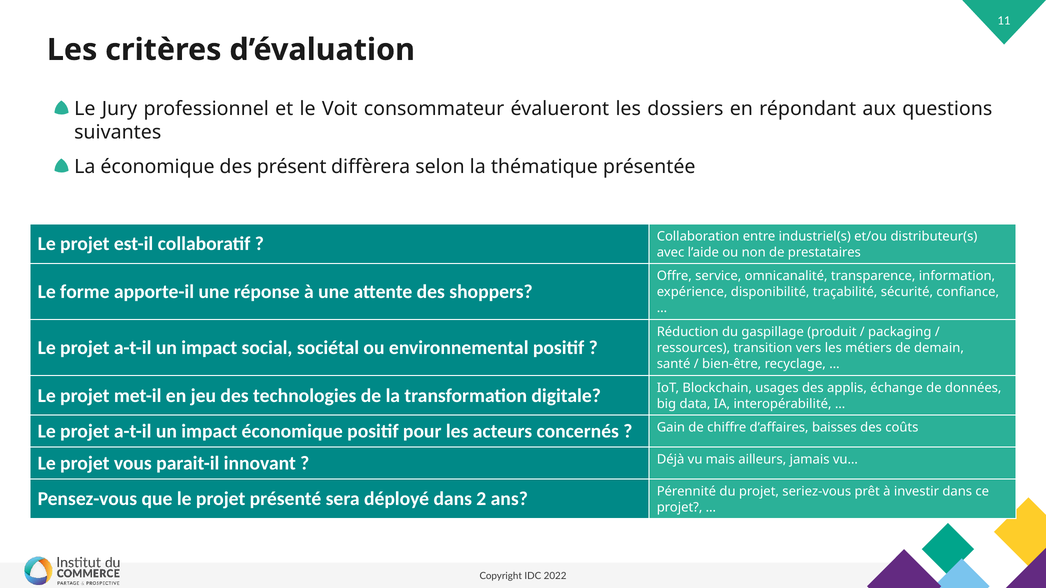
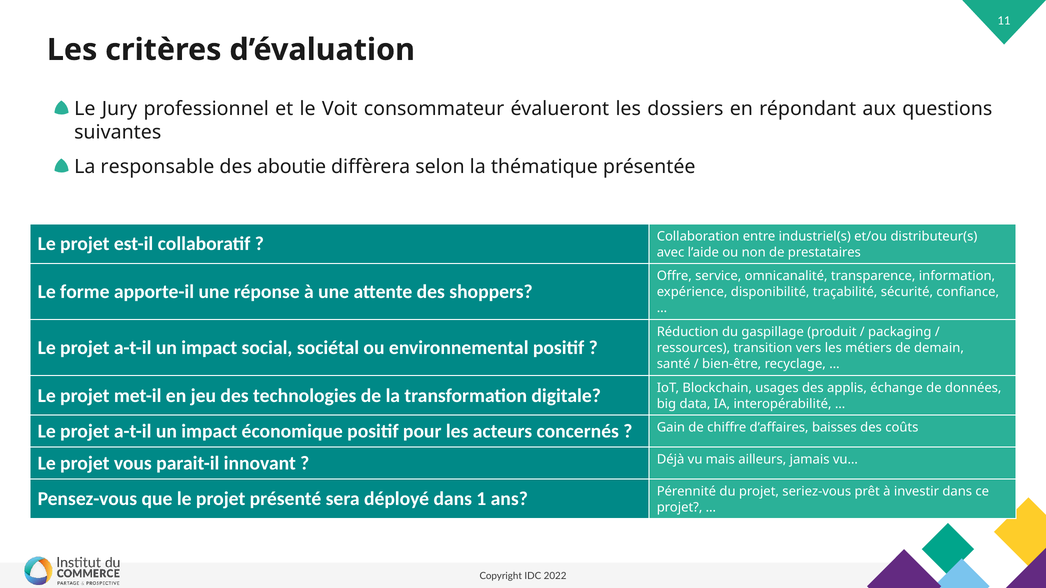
La économique: économique -> responsable
présent: présent -> aboutie
2: 2 -> 1
